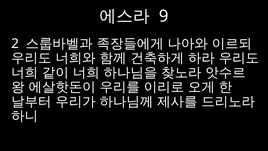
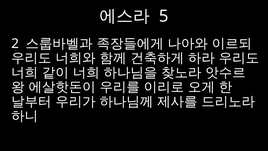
9: 9 -> 5
